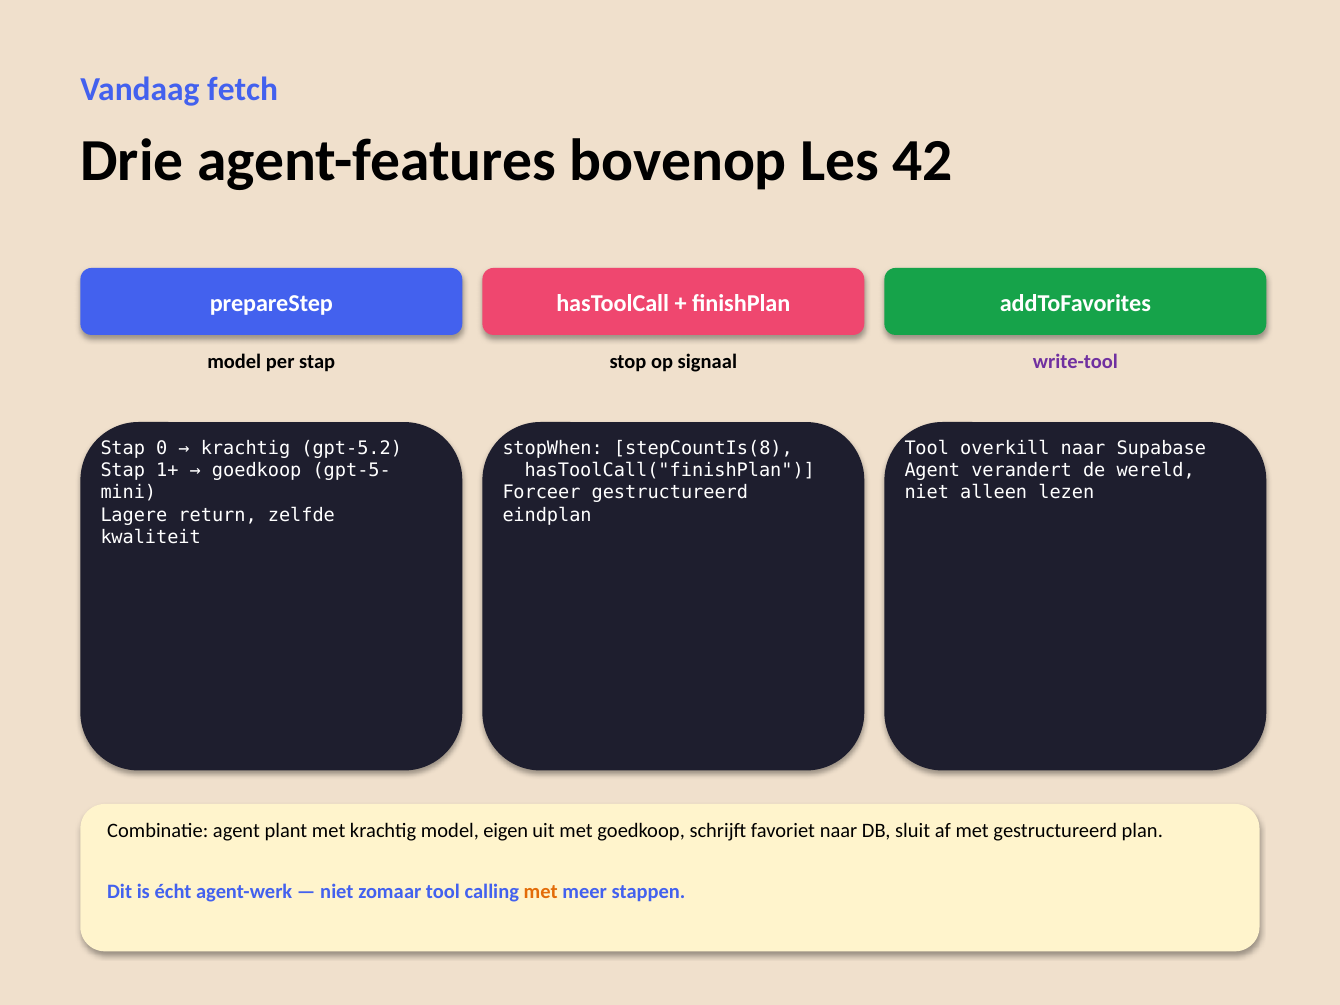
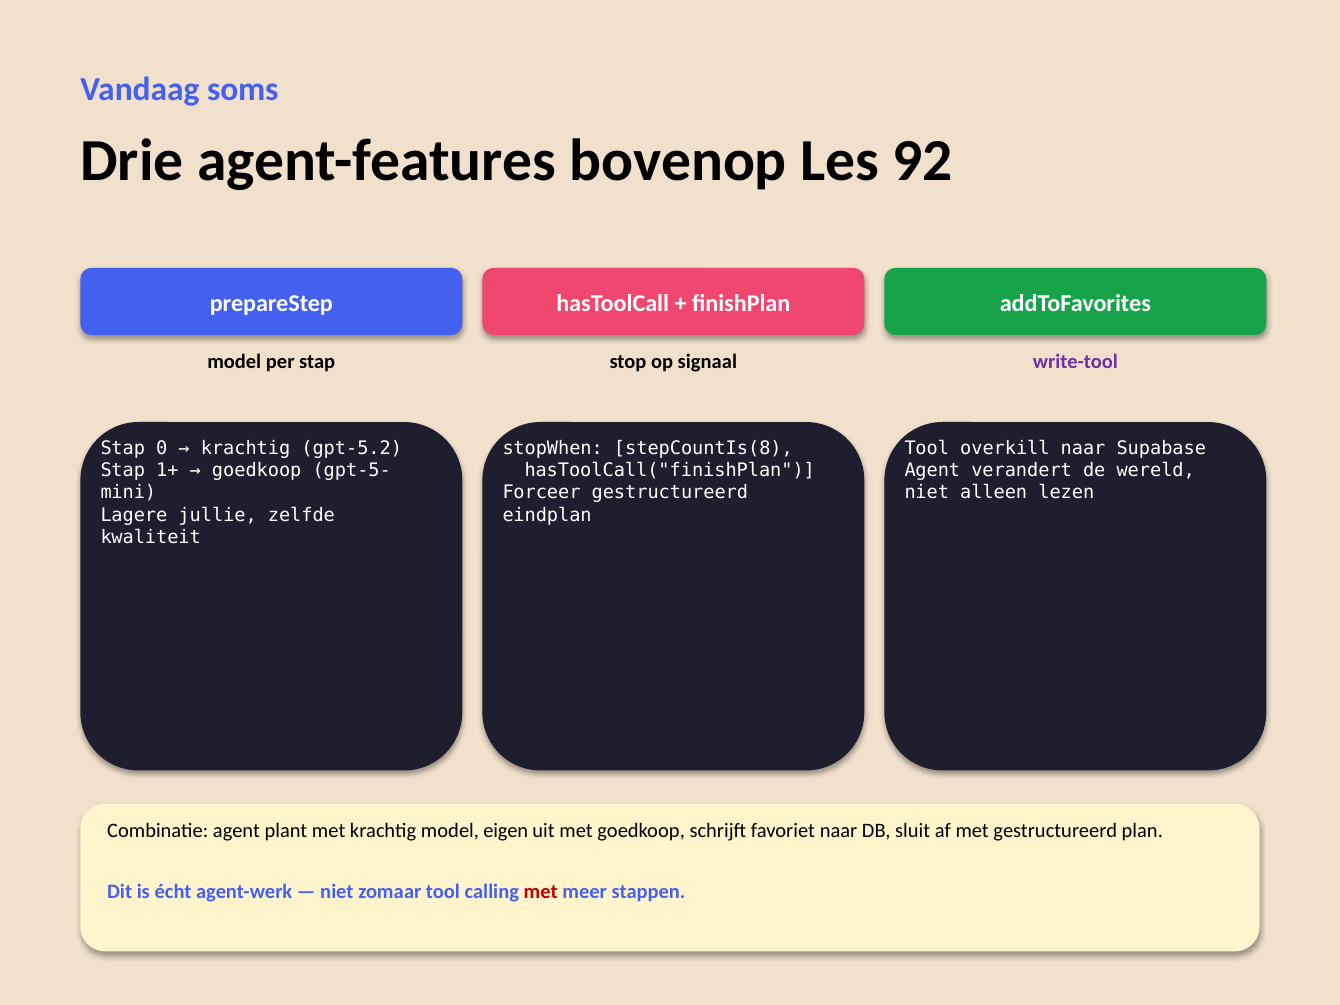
fetch: fetch -> soms
42: 42 -> 92
return: return -> jullie
met at (541, 891) colour: orange -> red
